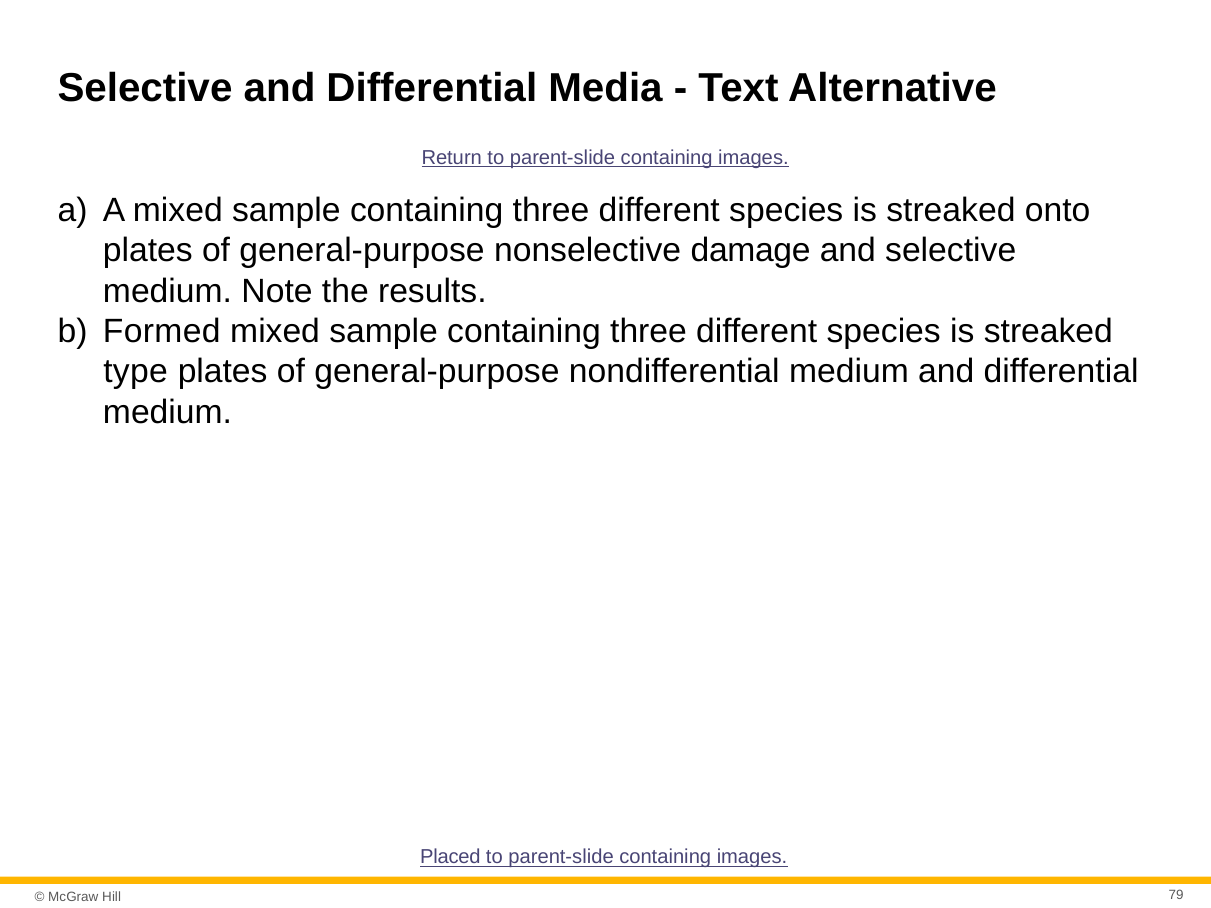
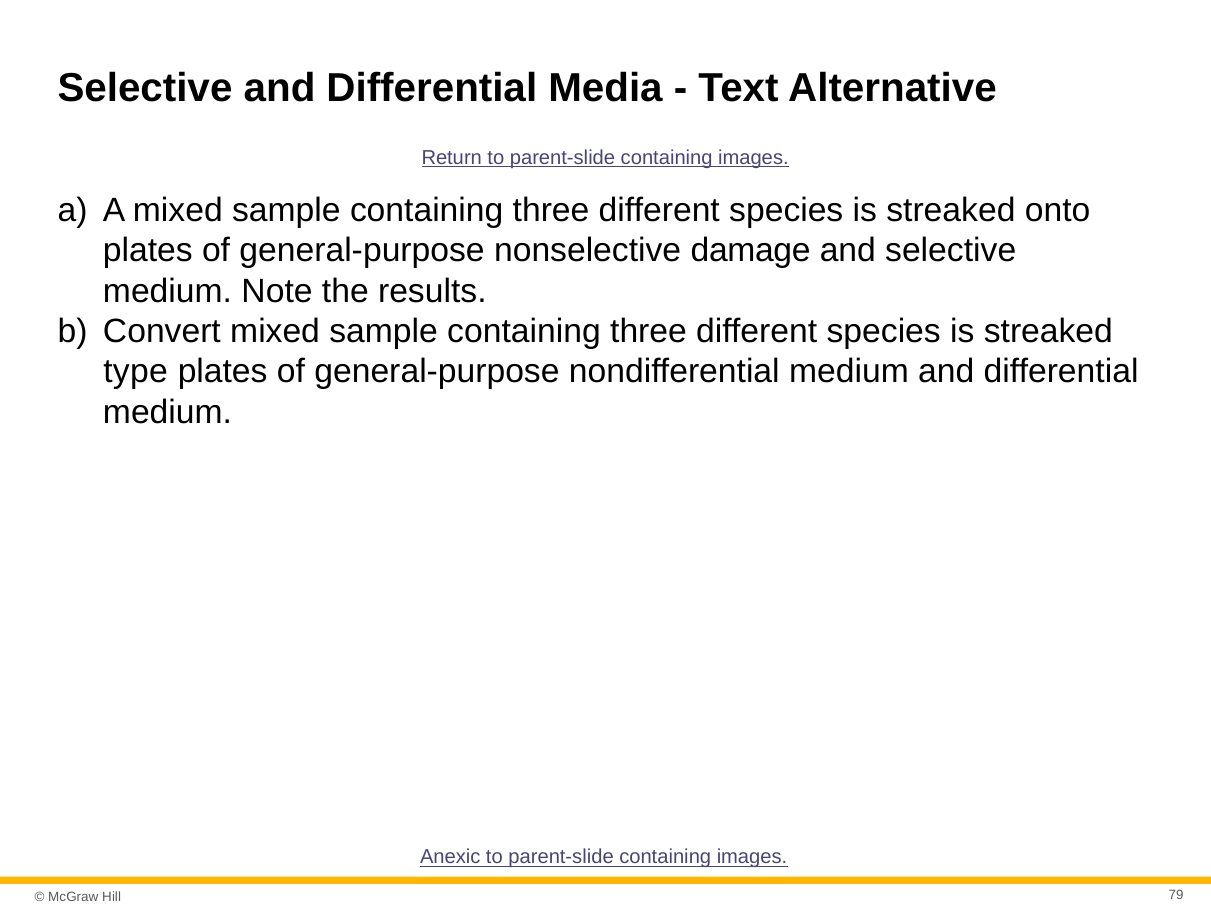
Formed: Formed -> Convert
Placed: Placed -> Anexic
